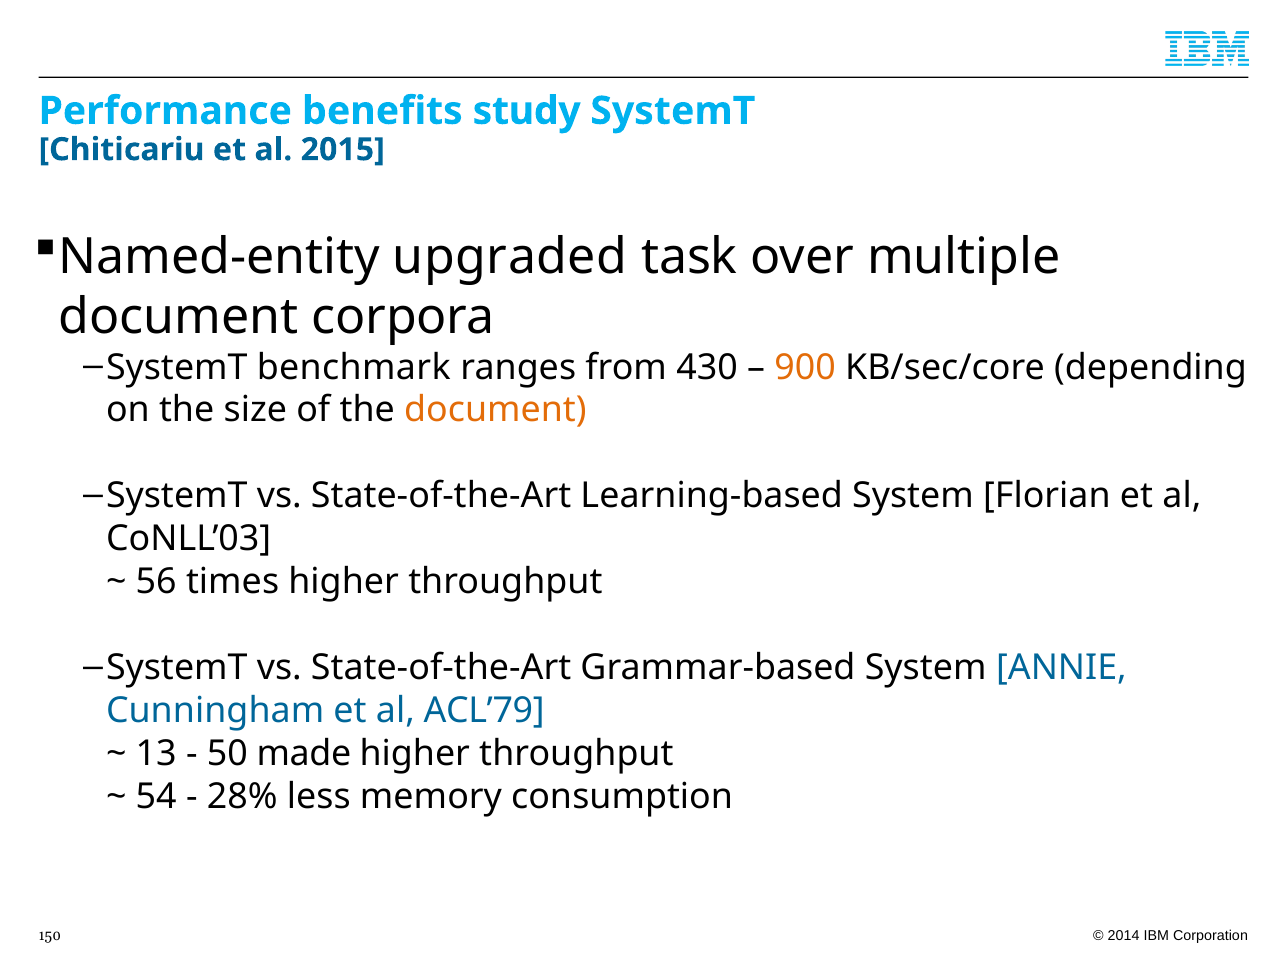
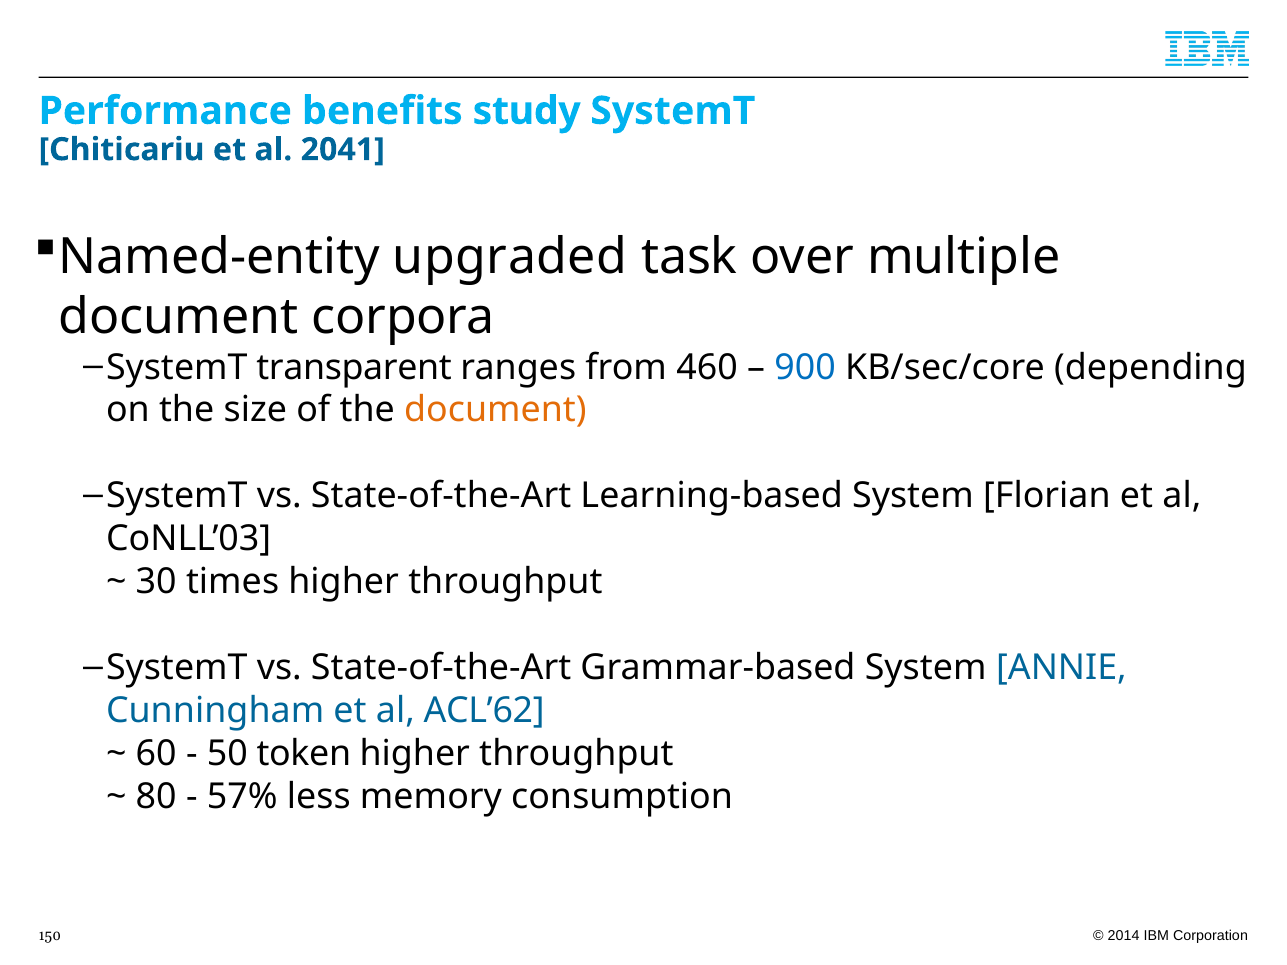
2015: 2015 -> 2041
benchmark: benchmark -> transparent
430: 430 -> 460
900 colour: orange -> blue
56: 56 -> 30
ACL’79: ACL’79 -> ACL’62
13: 13 -> 60
made: made -> token
54: 54 -> 80
28%: 28% -> 57%
